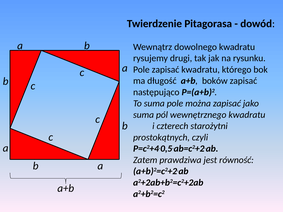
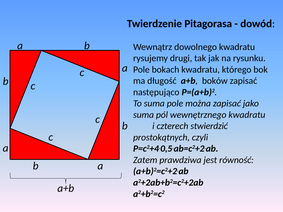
Pole zapisać: zapisać -> bokach
starożytni: starożytni -> stwierdzić
